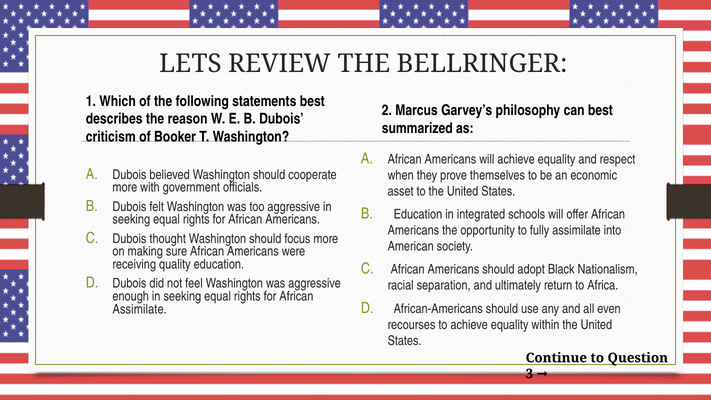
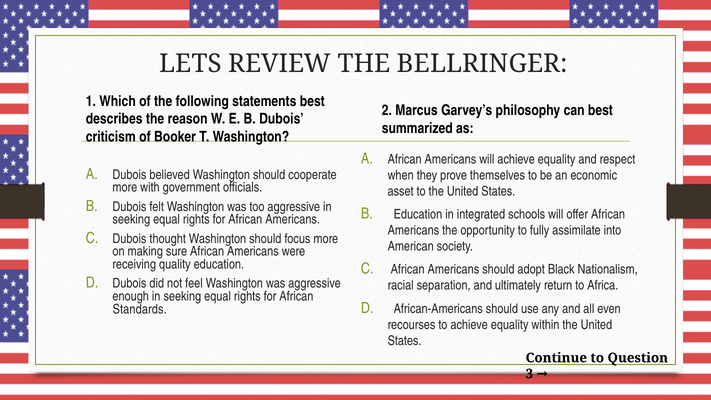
Assimilate at (140, 309): Assimilate -> Standards
